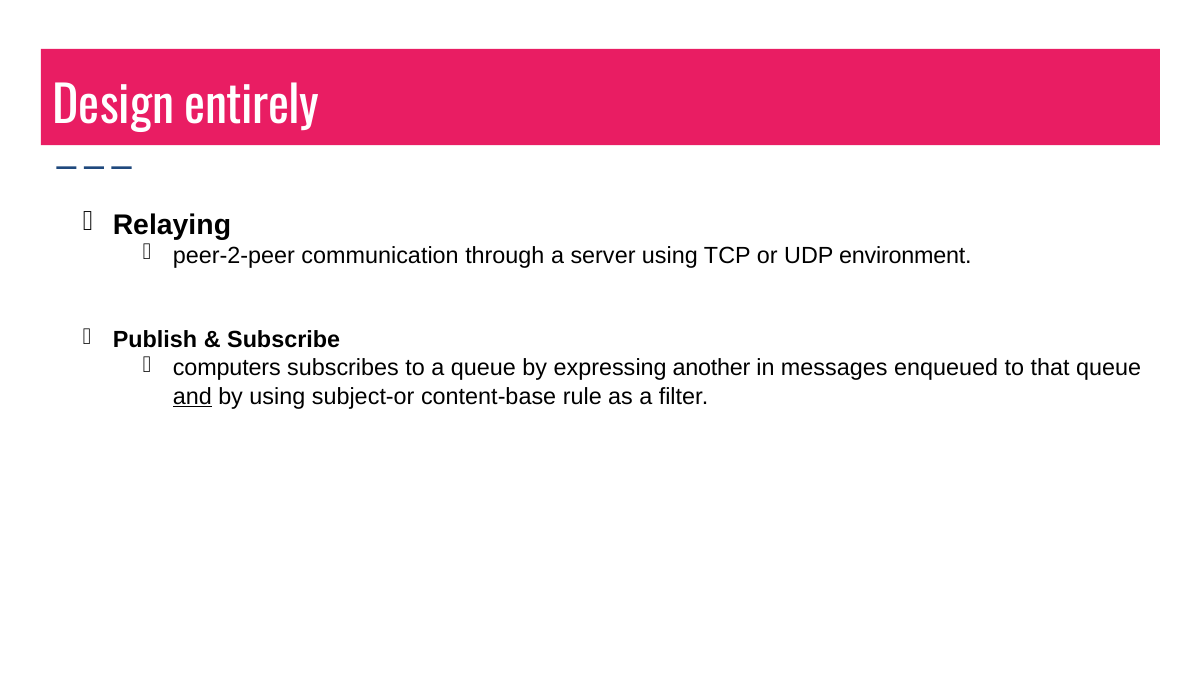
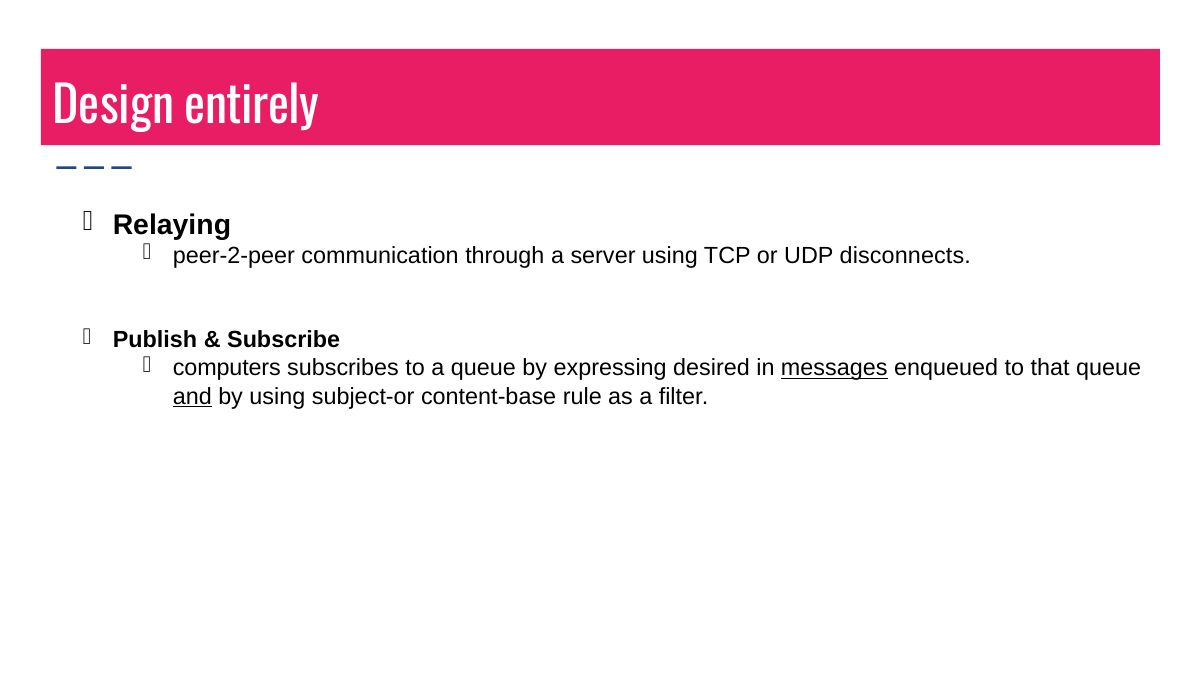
environment: environment -> disconnects
another: another -> desired
messages underline: none -> present
